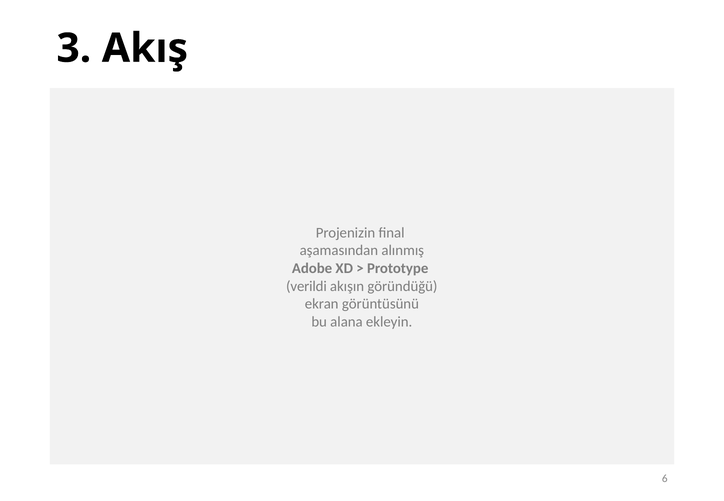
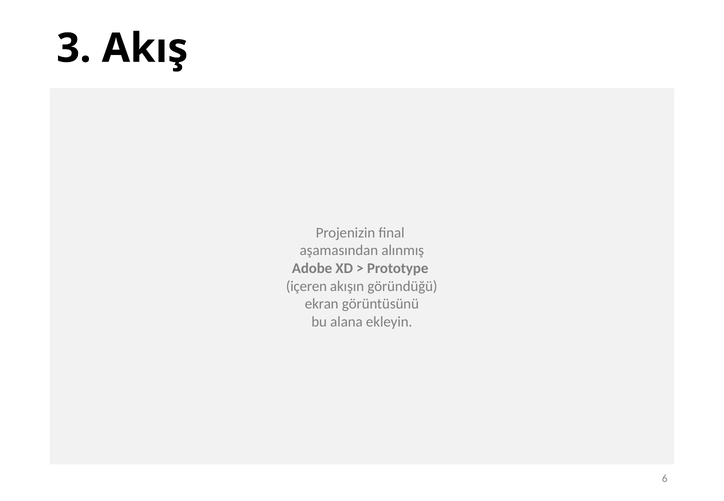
verildi: verildi -> içeren
